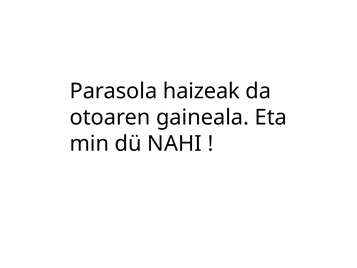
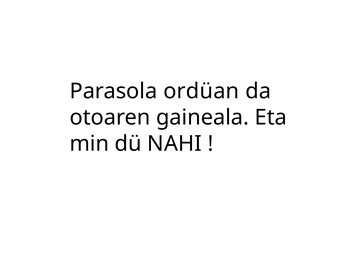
haizeak: haizeak -> ordüan
